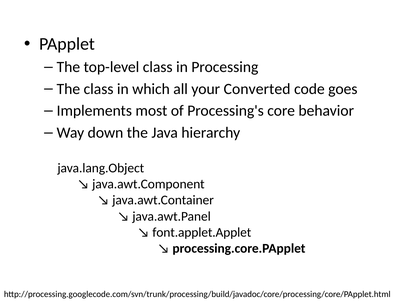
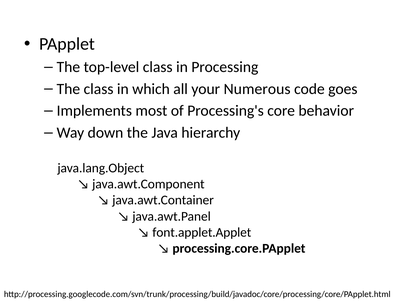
Converted: Converted -> Numerous
